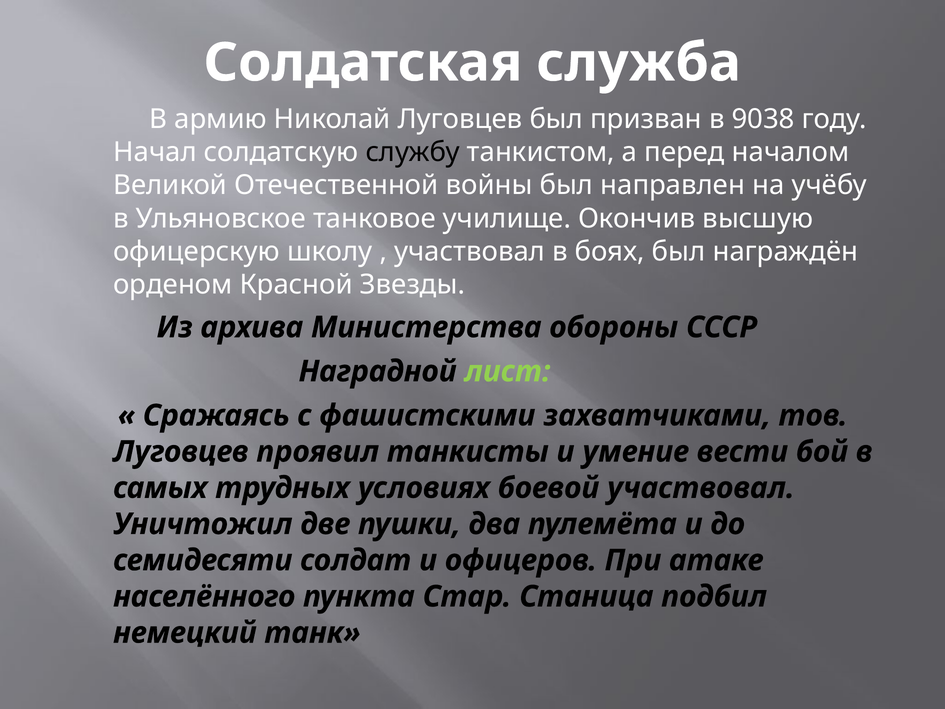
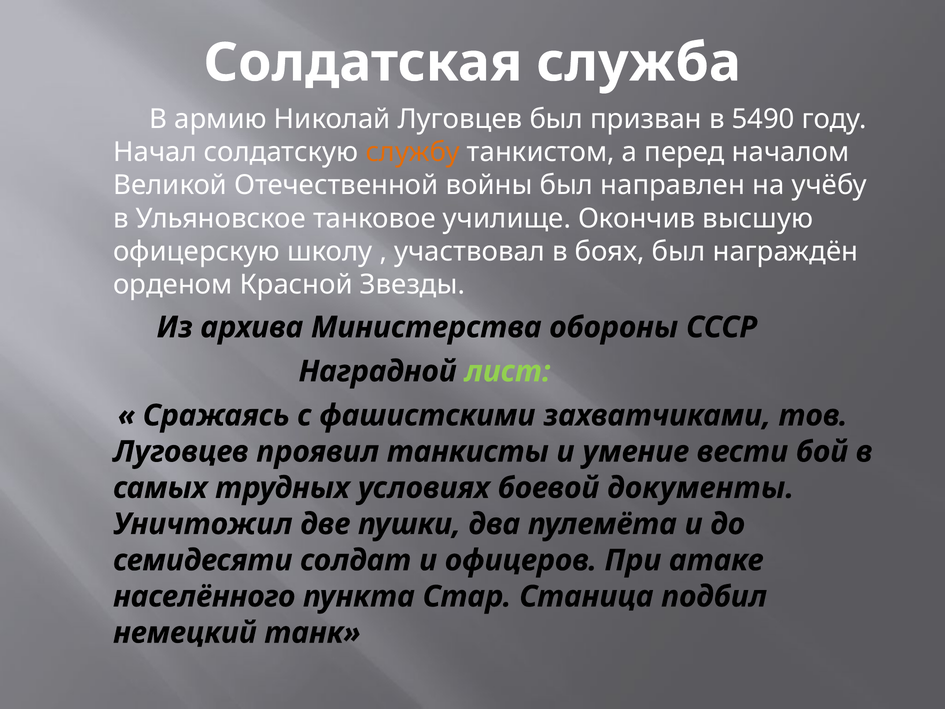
9038: 9038 -> 5490
службу colour: black -> orange
боевой участвовал: участвовал -> документы
